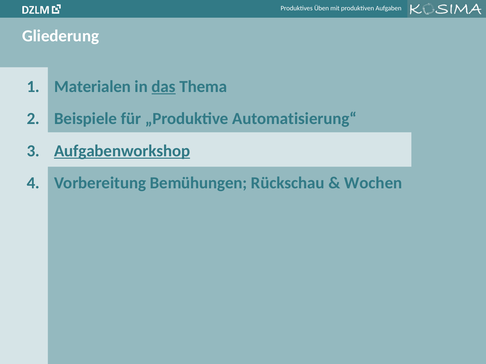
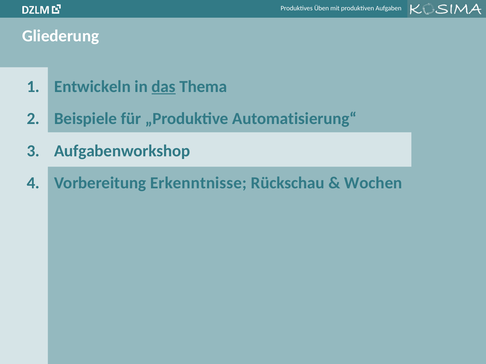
Materialen: Materialen -> Entwickeln
Aufgabenworkshop underline: present -> none
Bemühungen: Bemühungen -> Erkenntnisse
